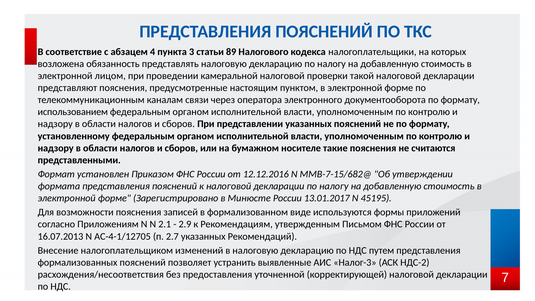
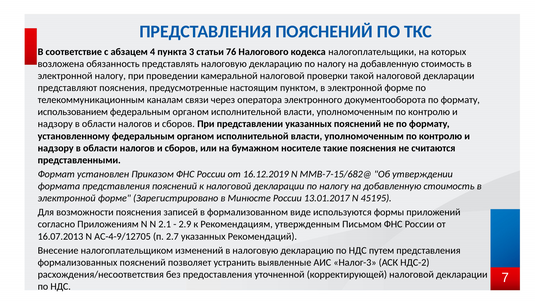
89: 89 -> 76
электронной лицом: лицом -> налогу
12.12.2016: 12.12.2016 -> 16.12.2019
АС-4-1/12705: АС-4-1/12705 -> АС-4-9/12705
